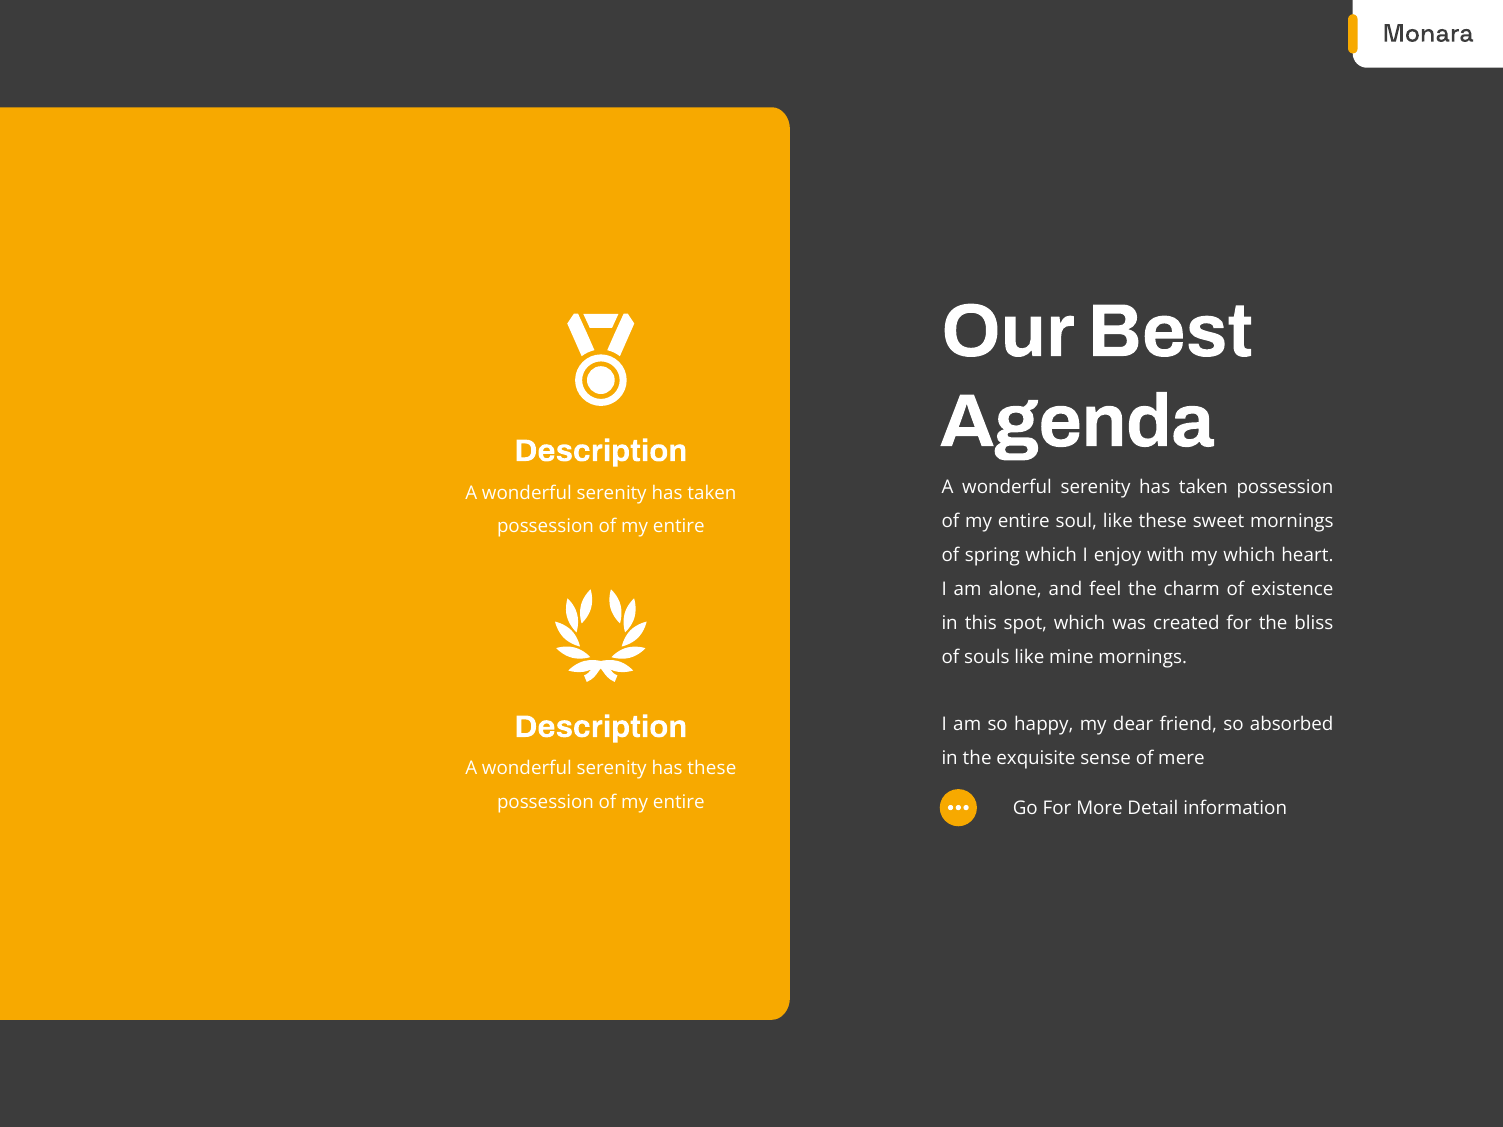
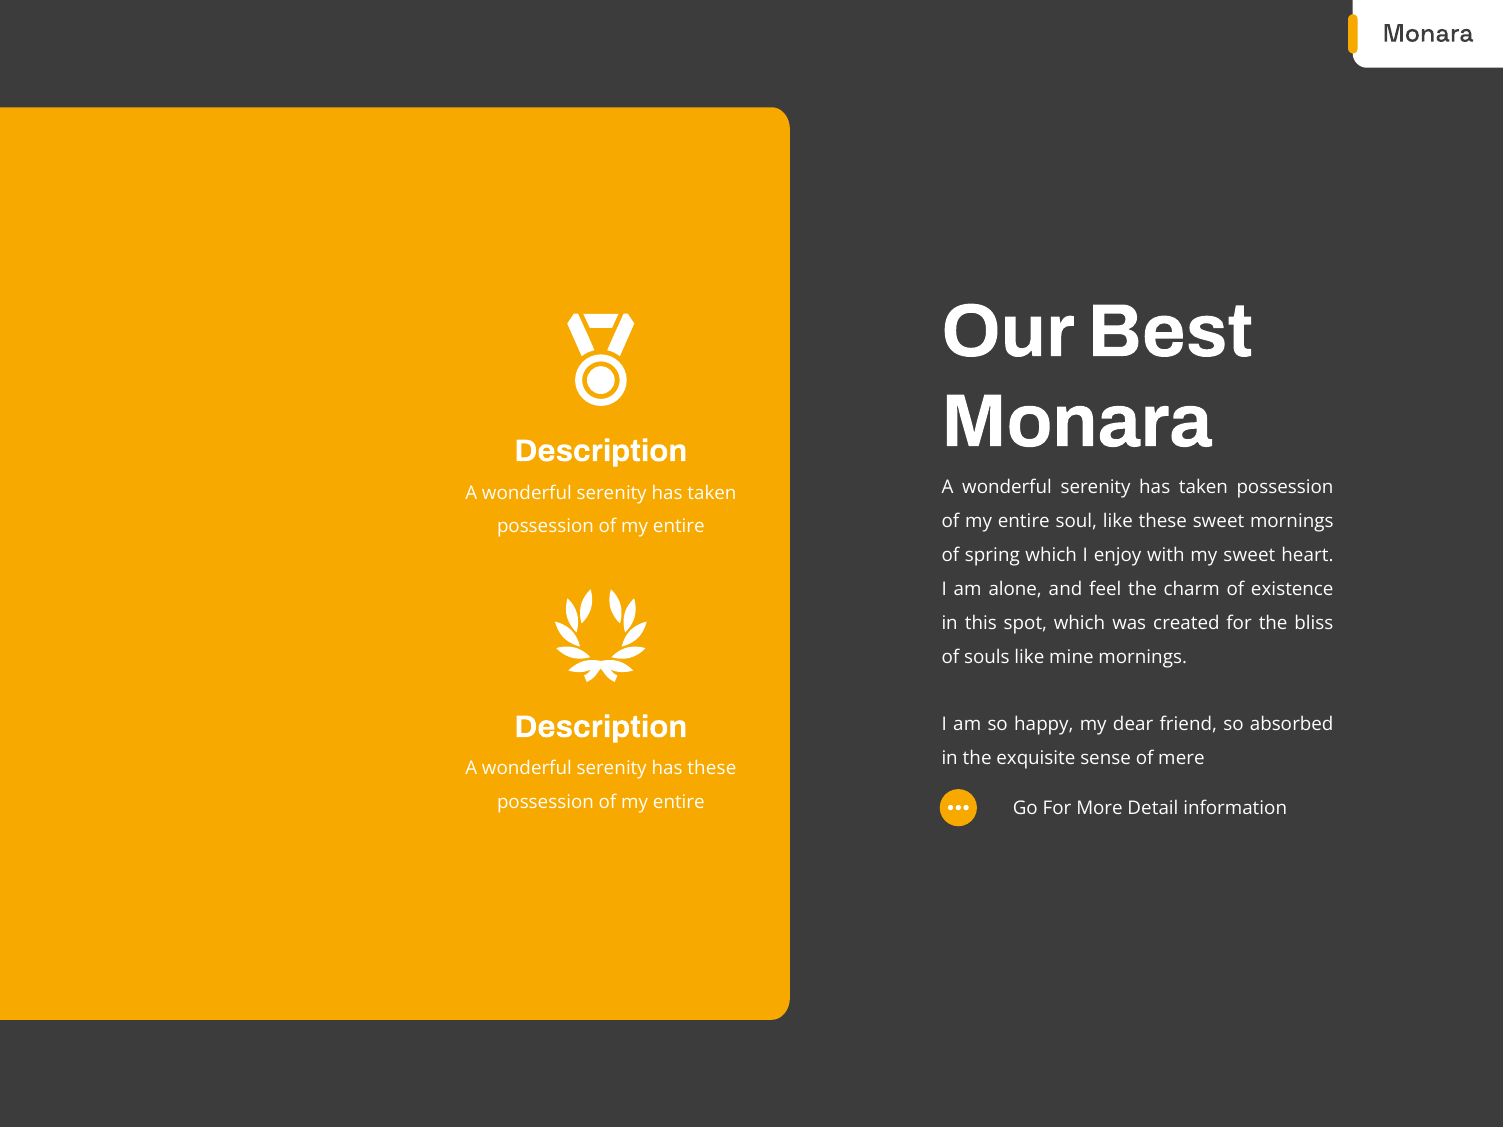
Agenda: Agenda -> Monara
my which: which -> sweet
